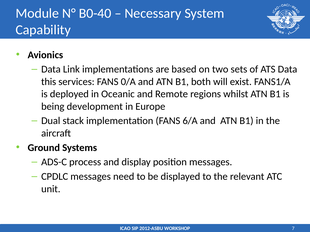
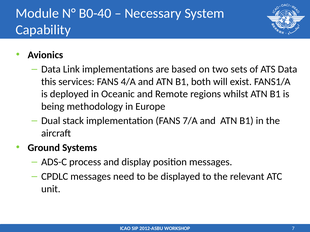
0/A: 0/A -> 4/A
development: development -> methodology
6/A: 6/A -> 7/A
